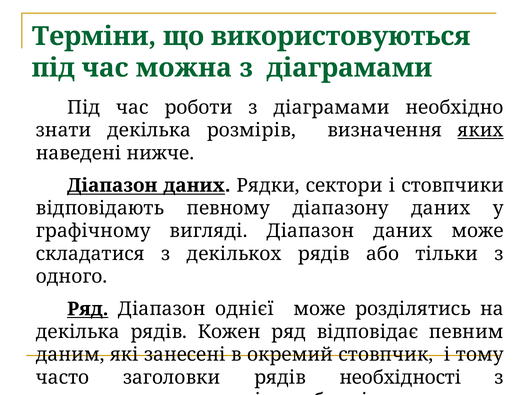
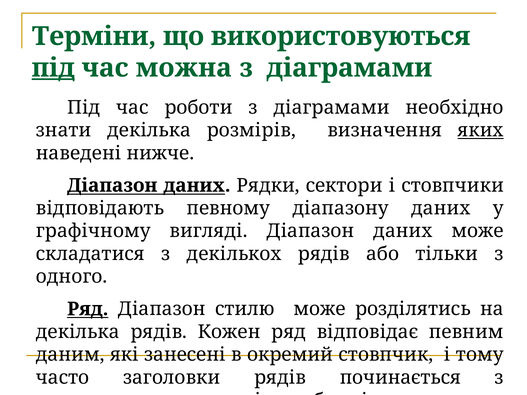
під at (53, 68) underline: none -> present
однієї: однієї -> стилю
необхідності: необхідності -> починається
